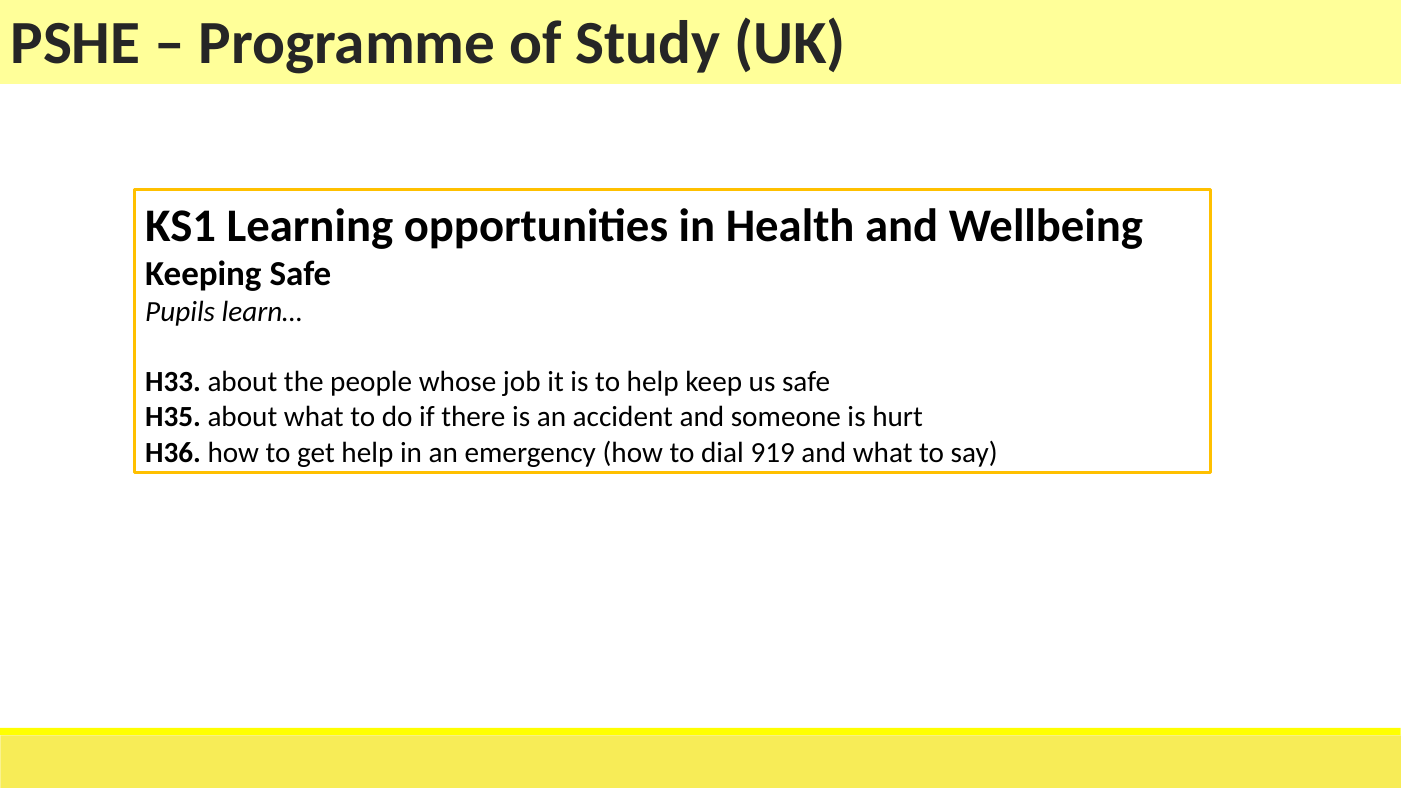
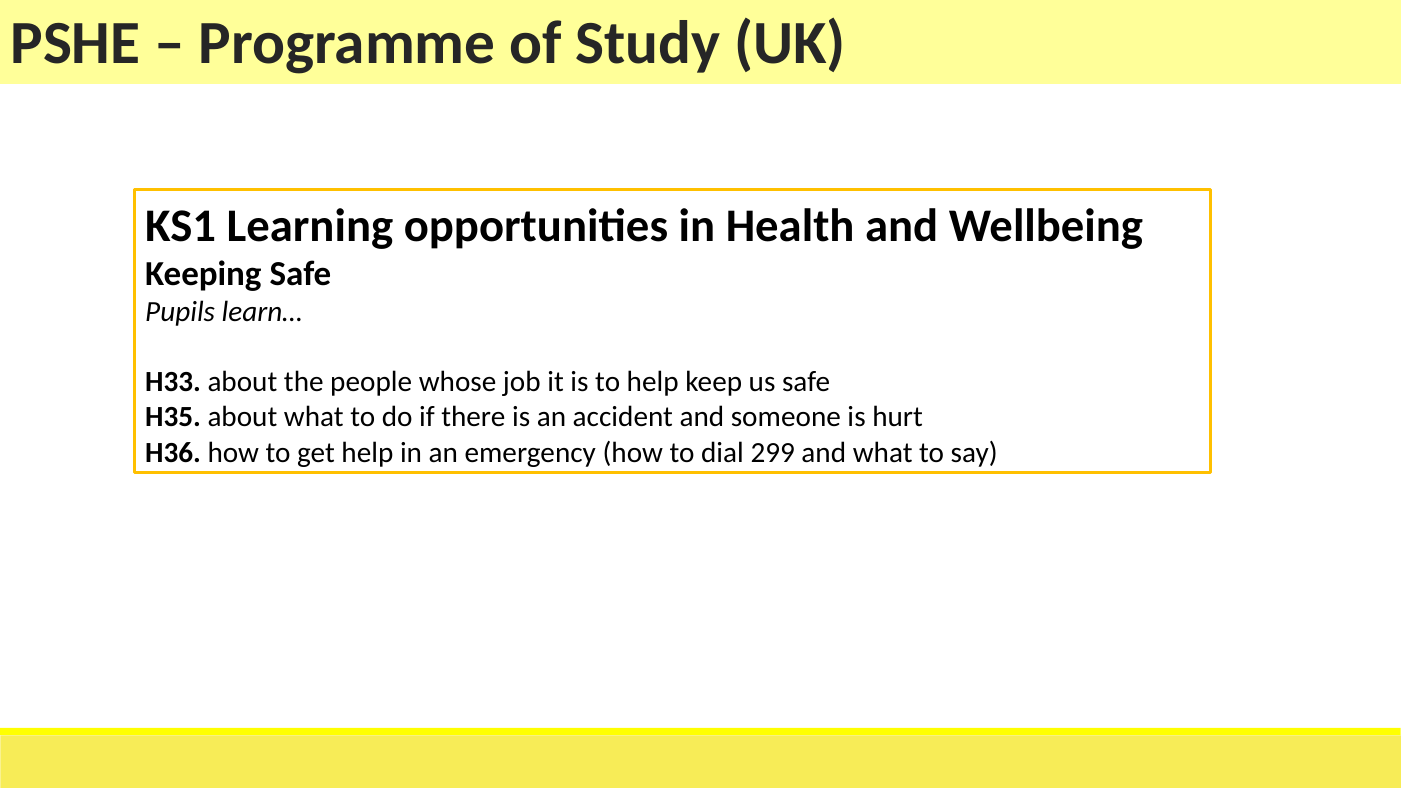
919: 919 -> 299
